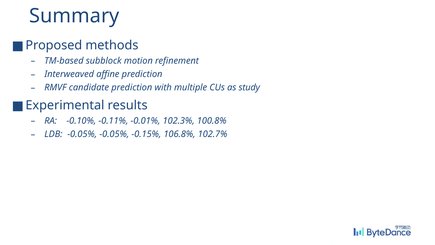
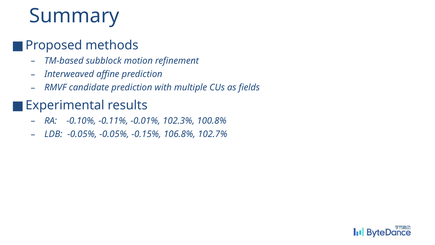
study: study -> fields
